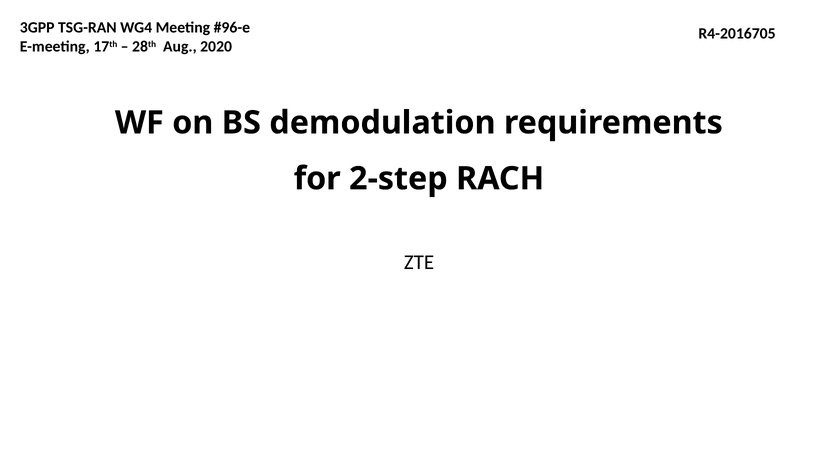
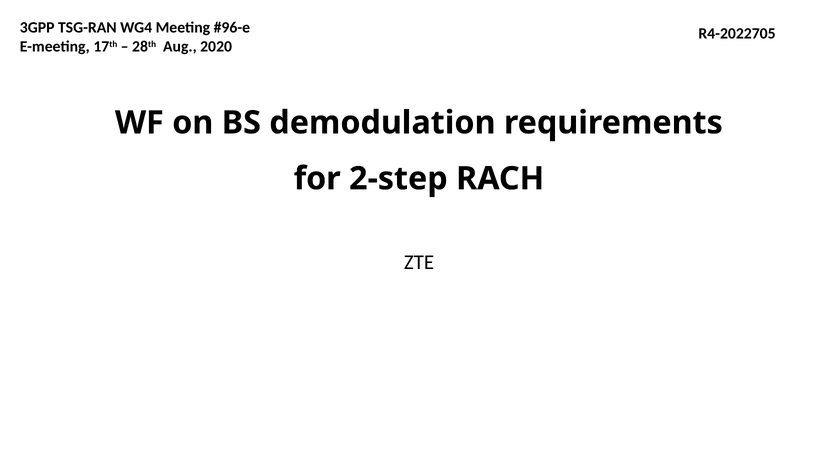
R4-2016705: R4-2016705 -> R4-2022705
